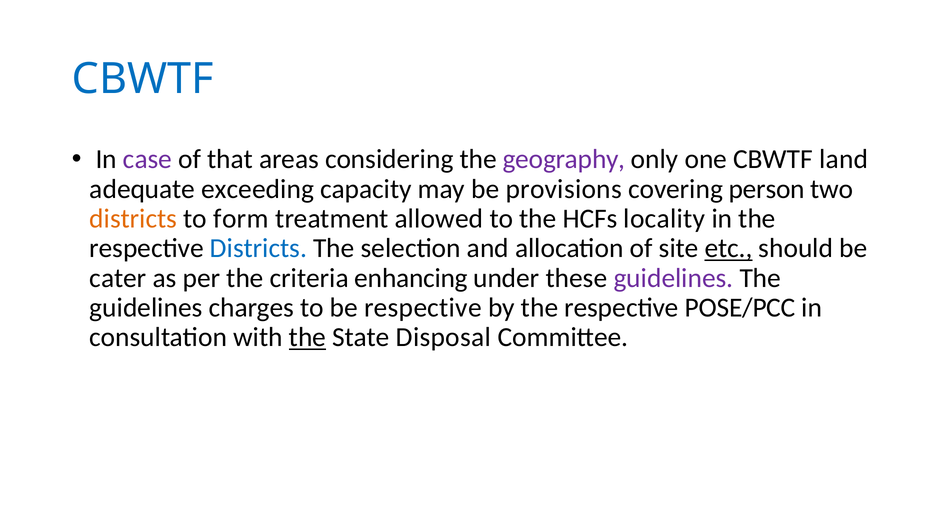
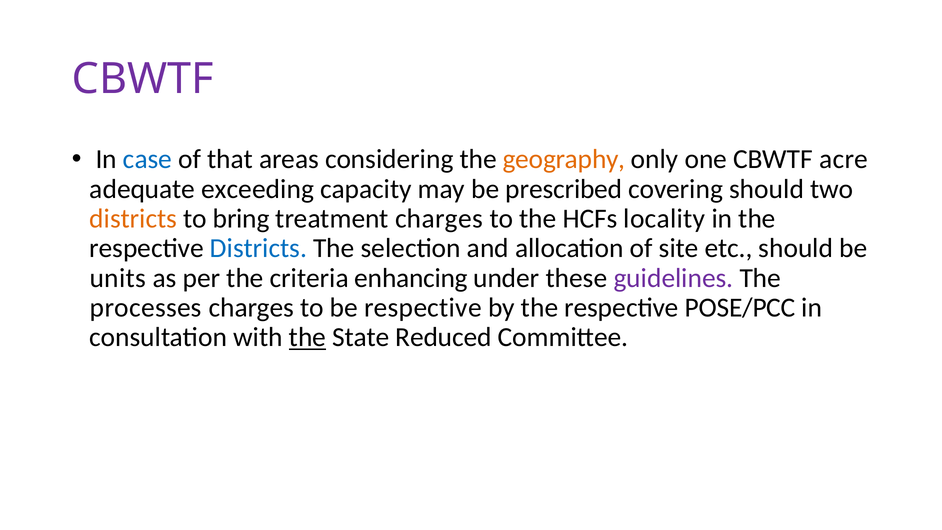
CBWTF at (143, 79) colour: blue -> purple
case colour: purple -> blue
geography colour: purple -> orange
land: land -> acre
provisions: provisions -> prescribed
covering person: person -> should
form: form -> bring
treatment allowed: allowed -> charges
etc underline: present -> none
cater: cater -> units
guidelines at (146, 308): guidelines -> processes
Disposal: Disposal -> Reduced
